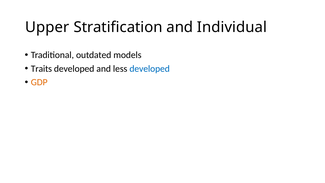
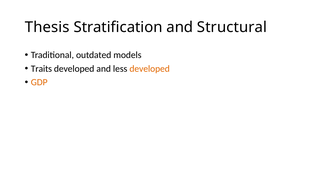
Upper: Upper -> Thesis
Individual: Individual -> Structural
developed at (150, 69) colour: blue -> orange
